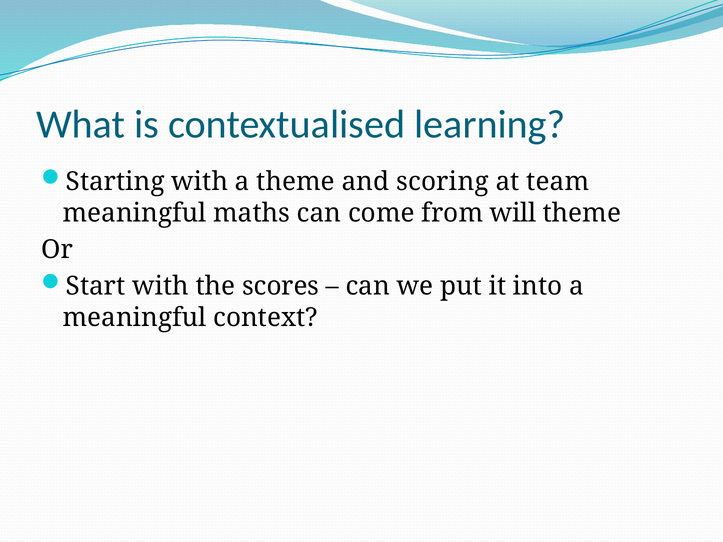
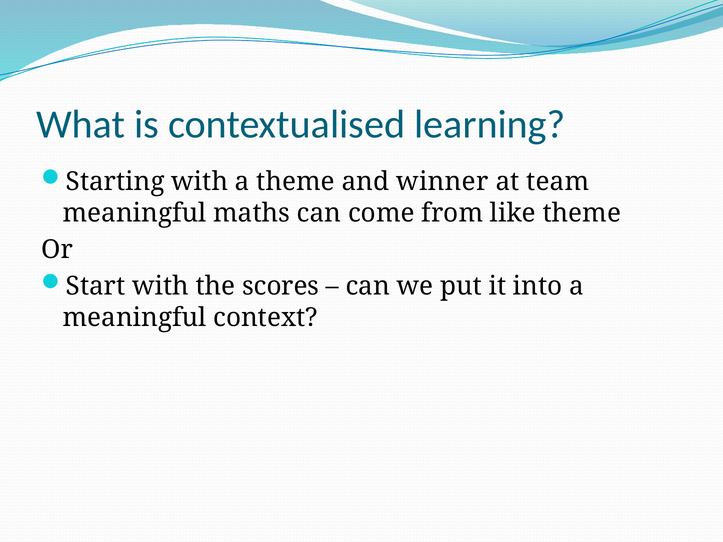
scoring: scoring -> winner
will: will -> like
